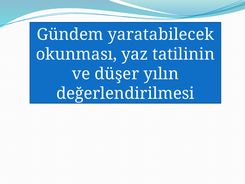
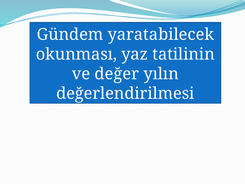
düşer: düşer -> değer
